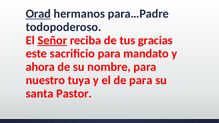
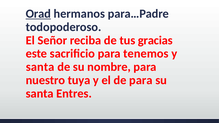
Señor underline: present -> none
mandato: mandato -> tenemos
ahora at (40, 67): ahora -> santa
Pastor: Pastor -> Entres
